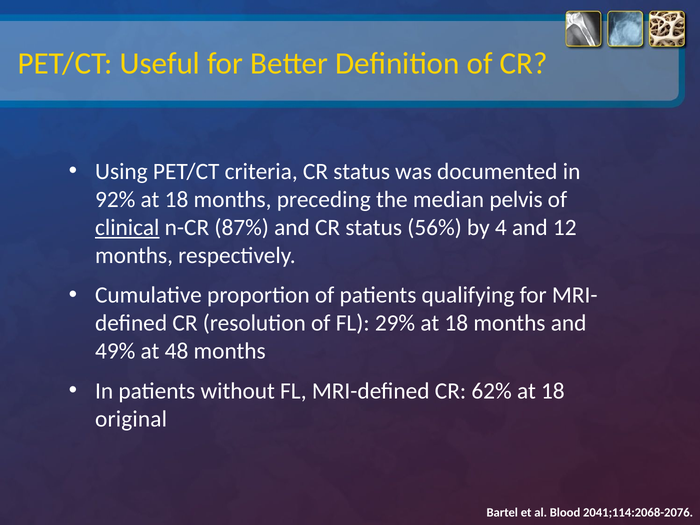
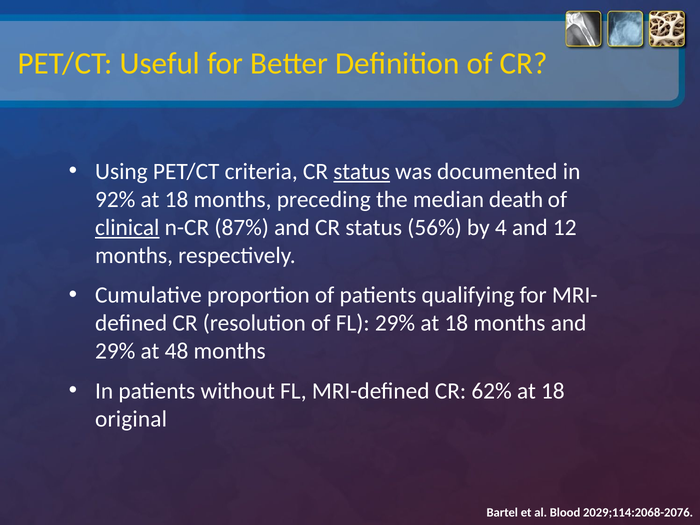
status at (362, 172) underline: none -> present
pelvis: pelvis -> death
49% at (115, 351): 49% -> 29%
2041;114:2068-2076: 2041;114:2068-2076 -> 2029;114:2068-2076
